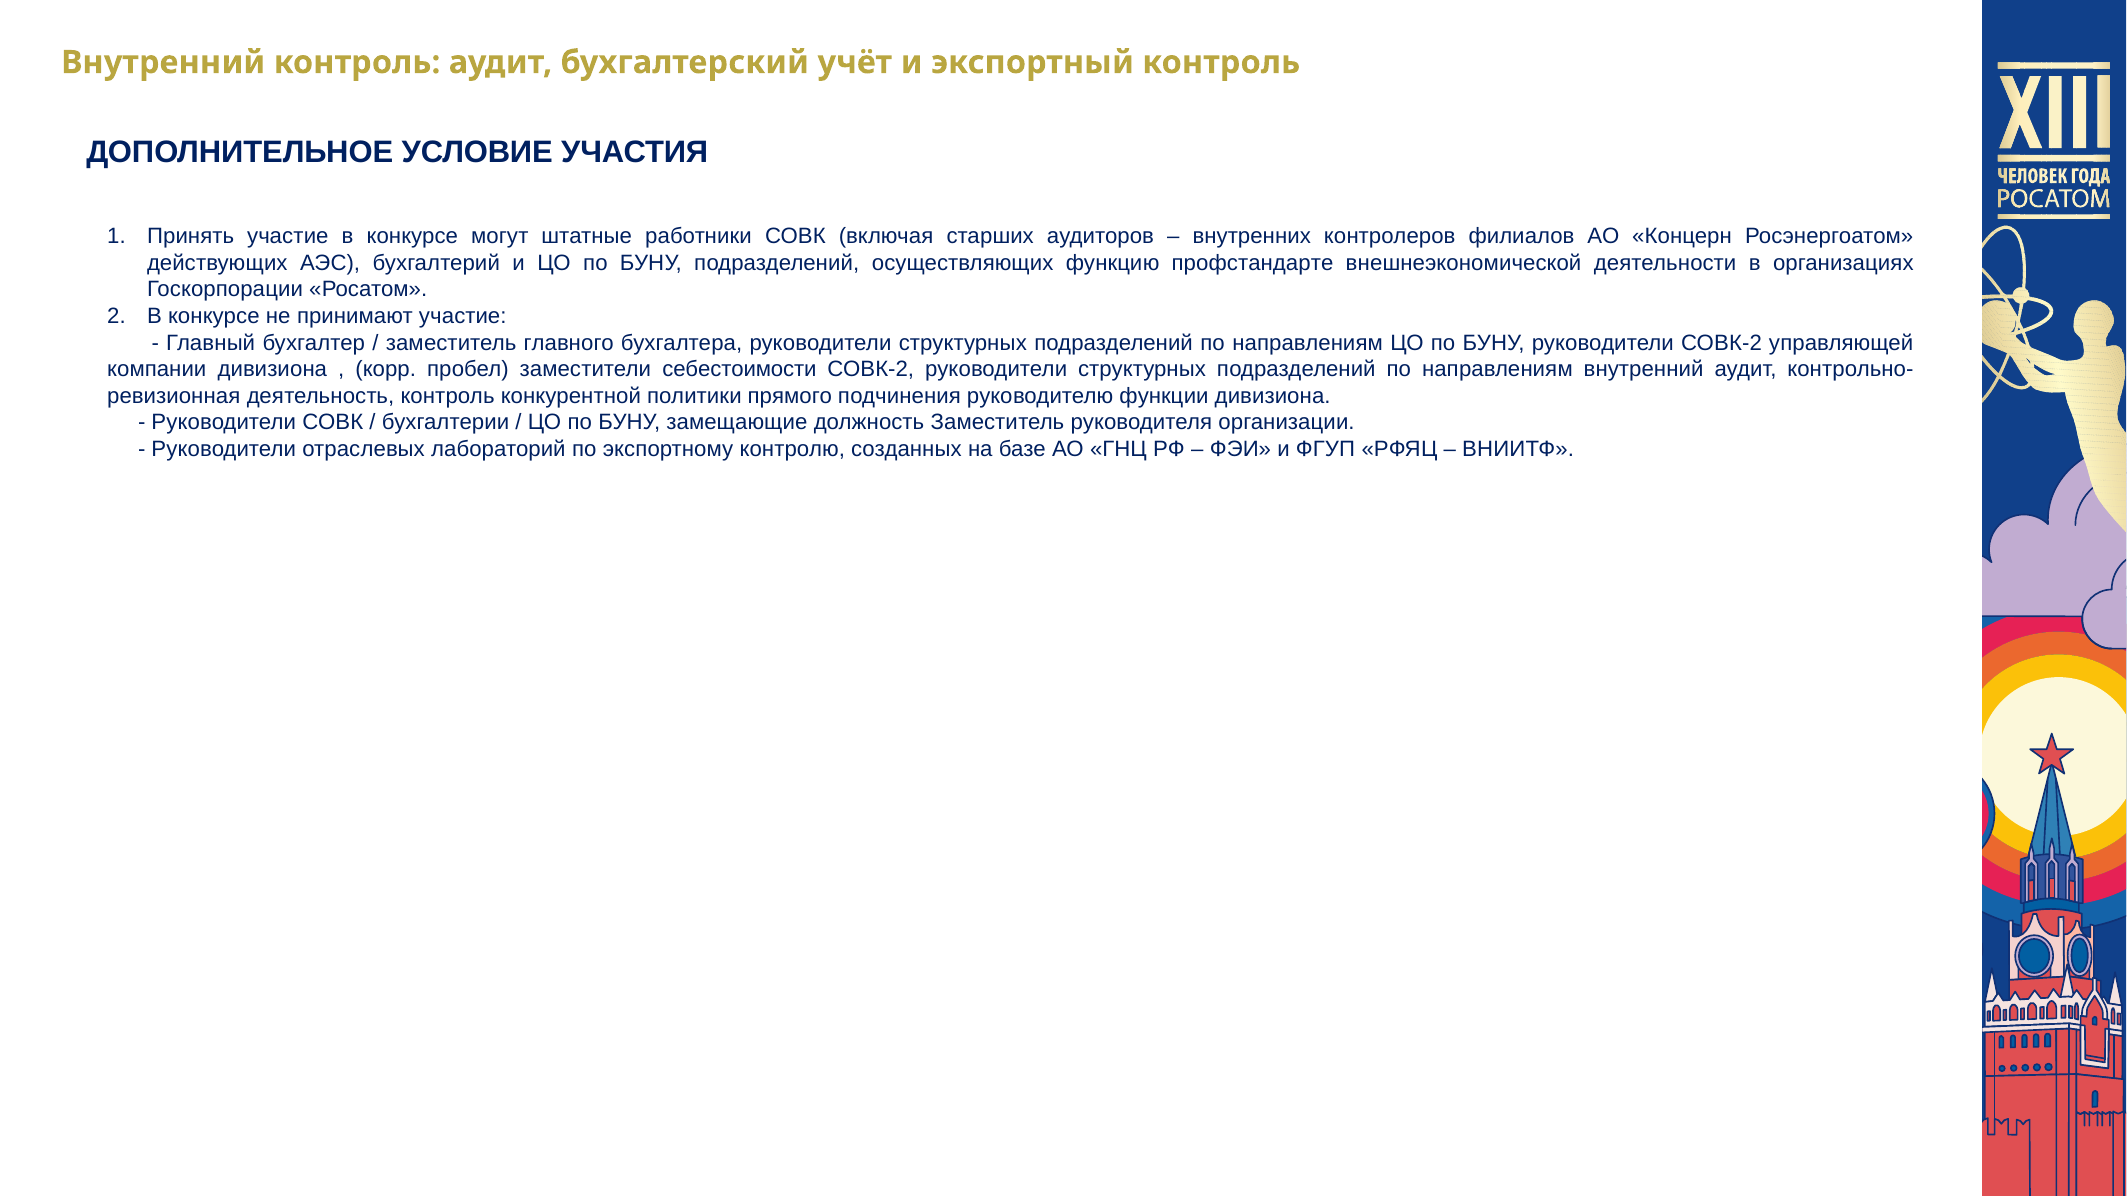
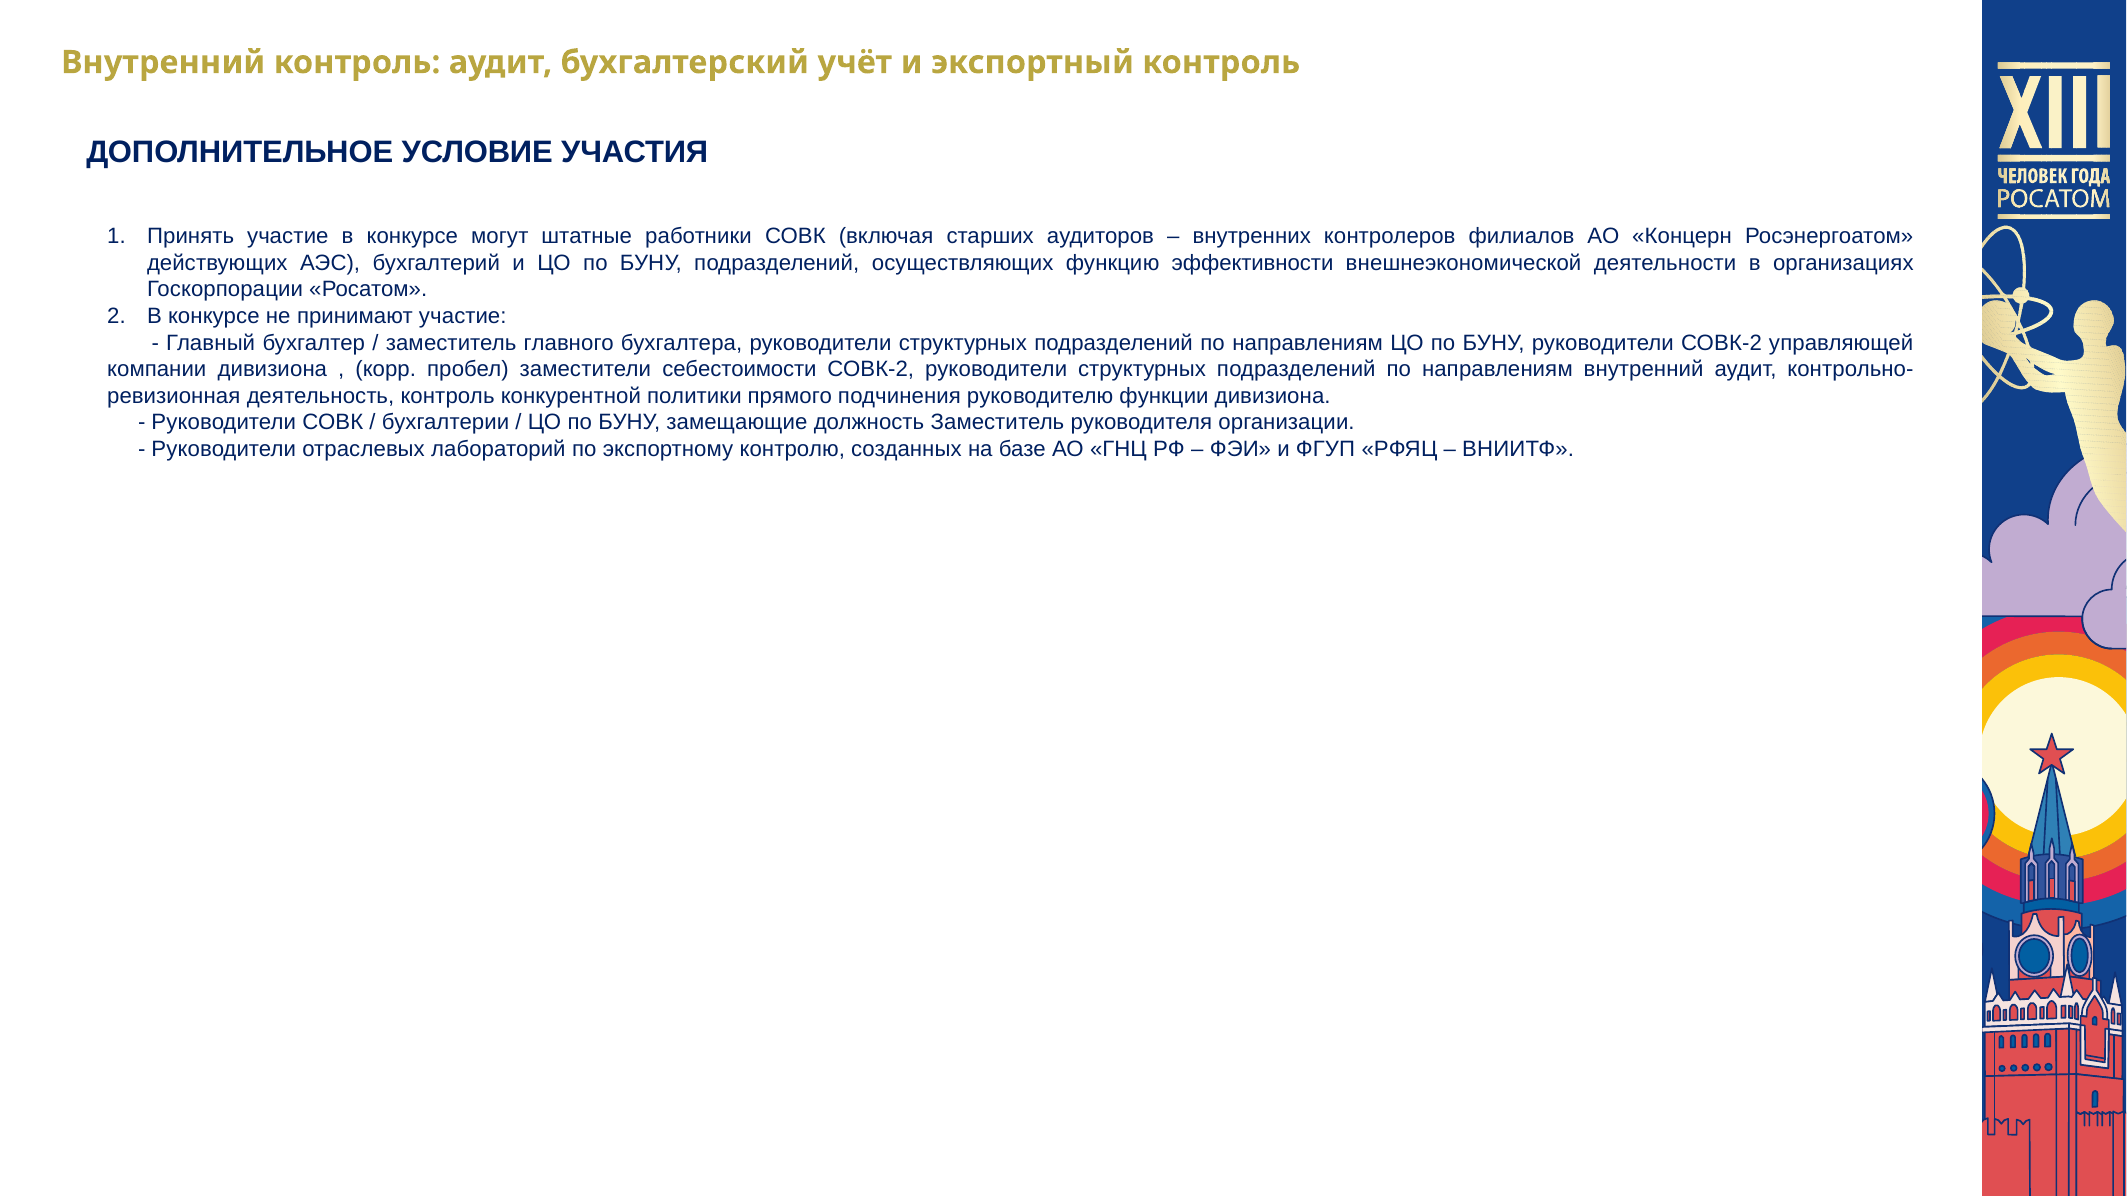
профстандарте: профстандарте -> эффективности
